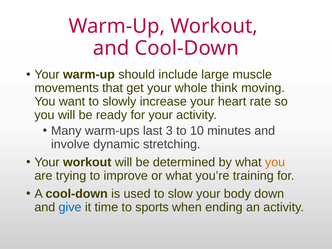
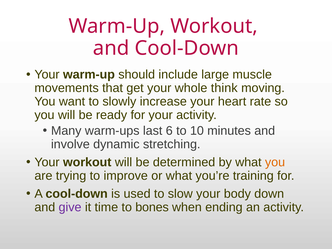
3: 3 -> 6
give colour: blue -> purple
sports: sports -> bones
